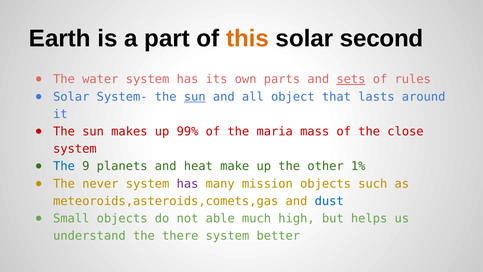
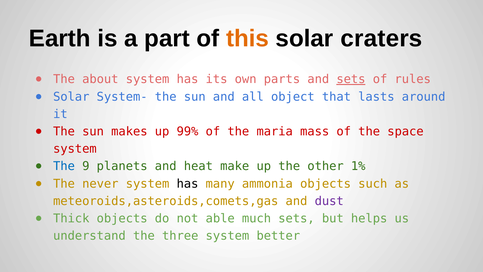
second: second -> craters
water: water -> about
sun at (195, 97) underline: present -> none
close: close -> space
has at (188, 183) colour: purple -> black
mission: mission -> ammonia
dust colour: blue -> purple
Small: Small -> Thick
much high: high -> sets
there: there -> three
